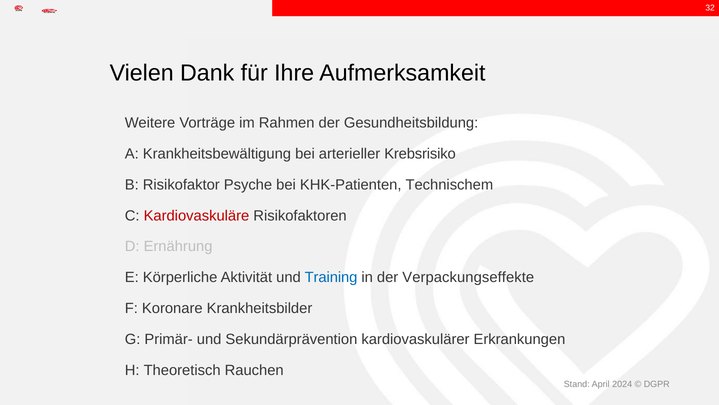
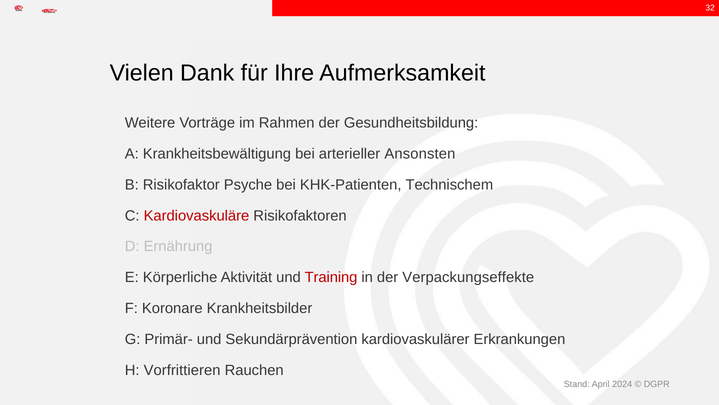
Krebsrisiko: Krebsrisiko -> Ansonsten
Training colour: blue -> red
Theoretisch: Theoretisch -> Vorfrittieren
